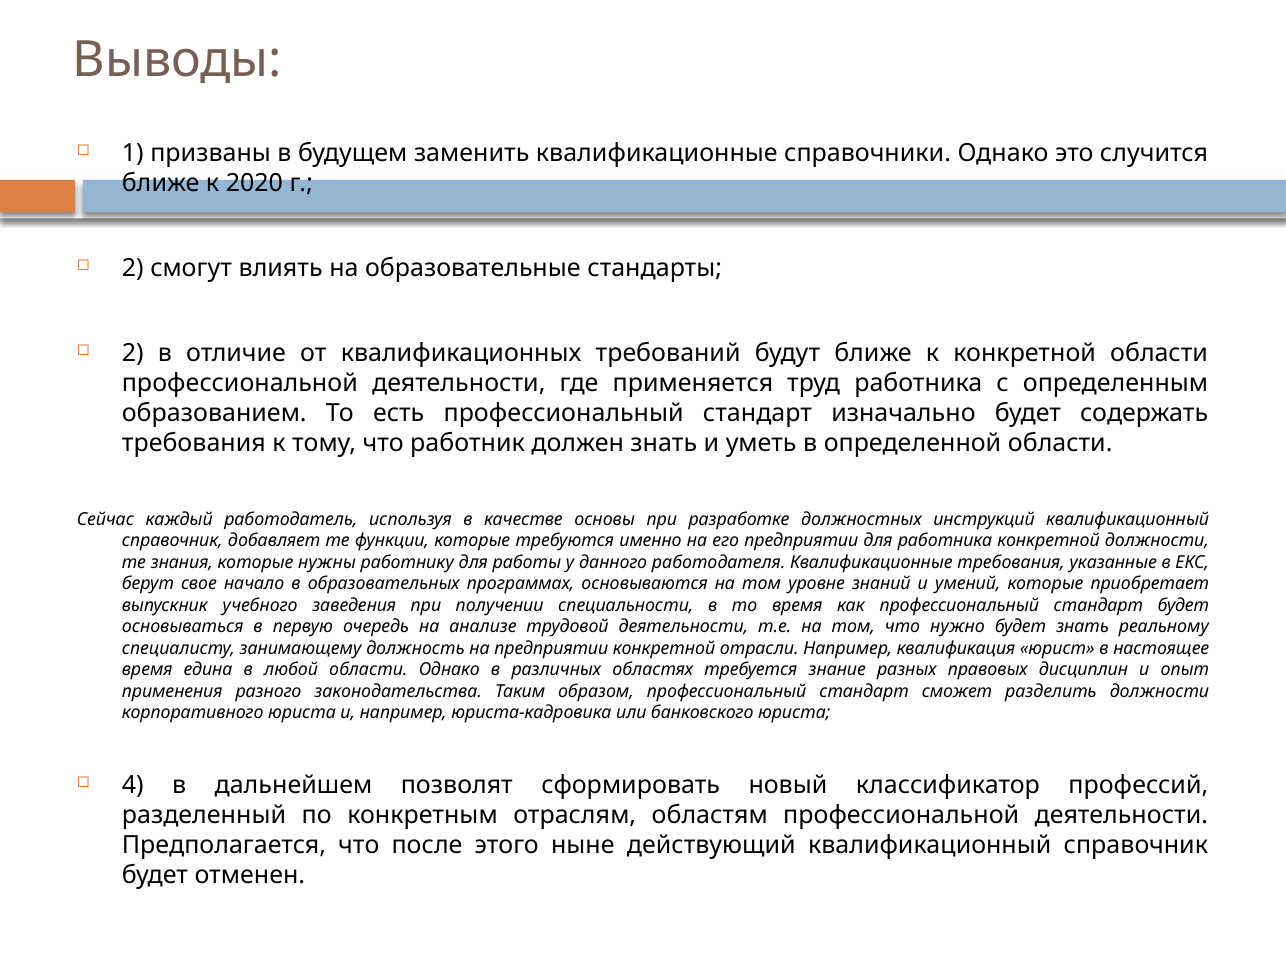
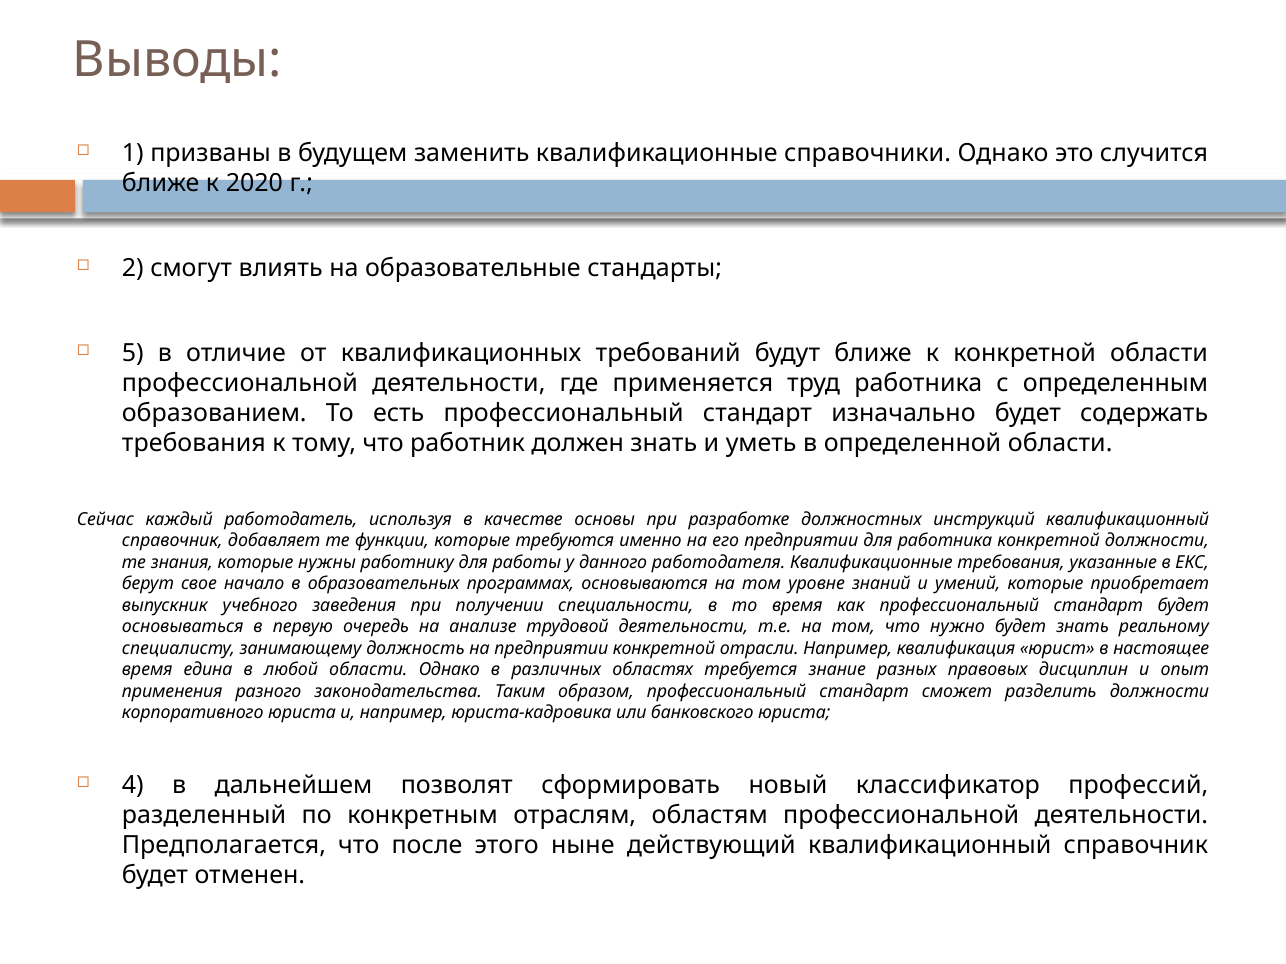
2 at (133, 354): 2 -> 5
